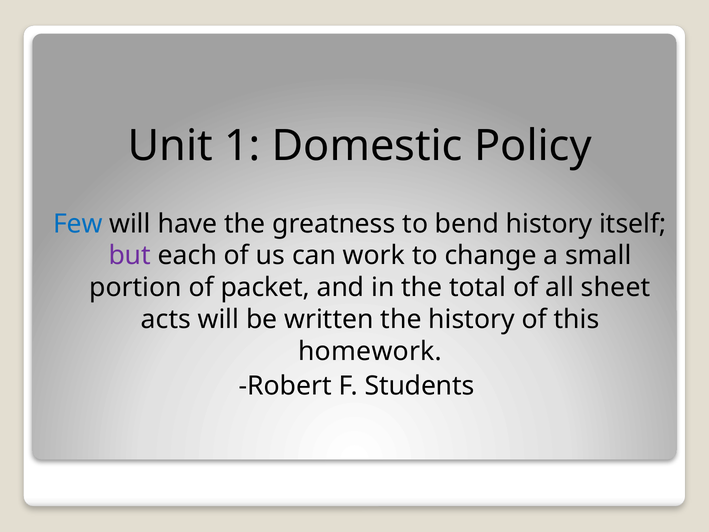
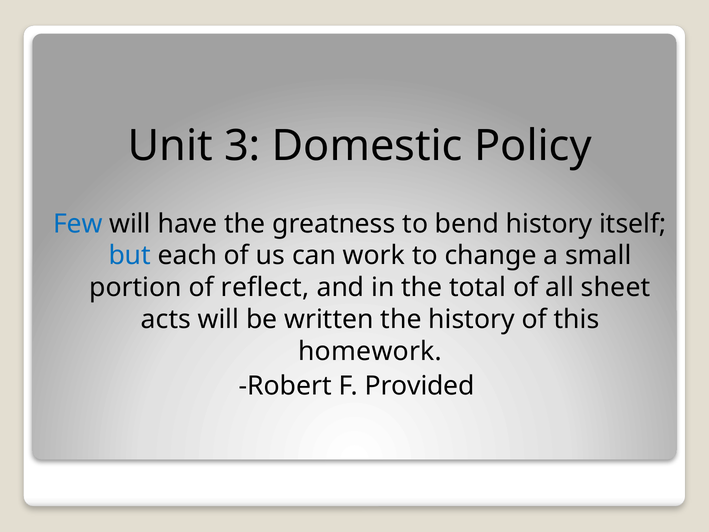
1: 1 -> 3
but colour: purple -> blue
packet: packet -> reflect
Students: Students -> Provided
